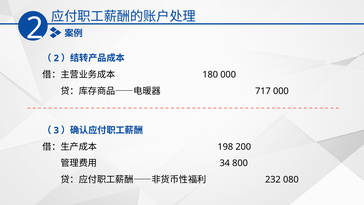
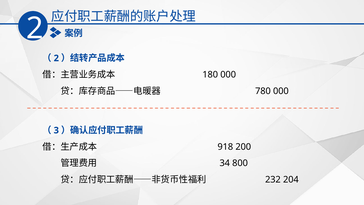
717: 717 -> 780
198: 198 -> 918
080: 080 -> 204
